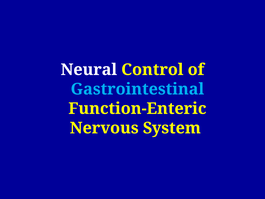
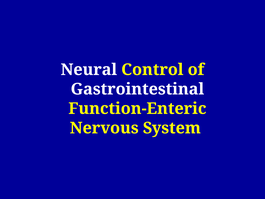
Gastrointestinal colour: light blue -> white
